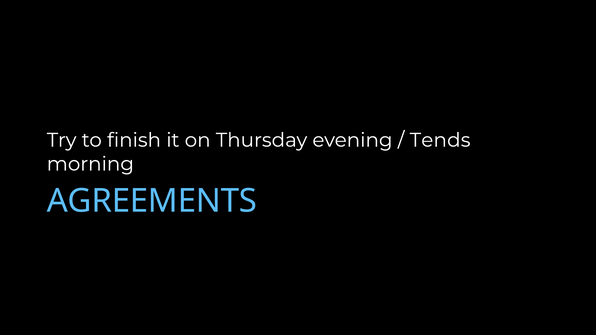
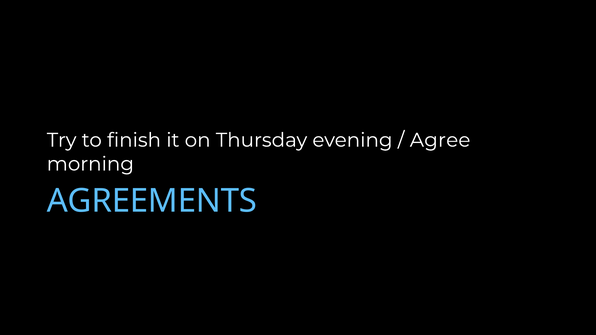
Tends: Tends -> Agree
